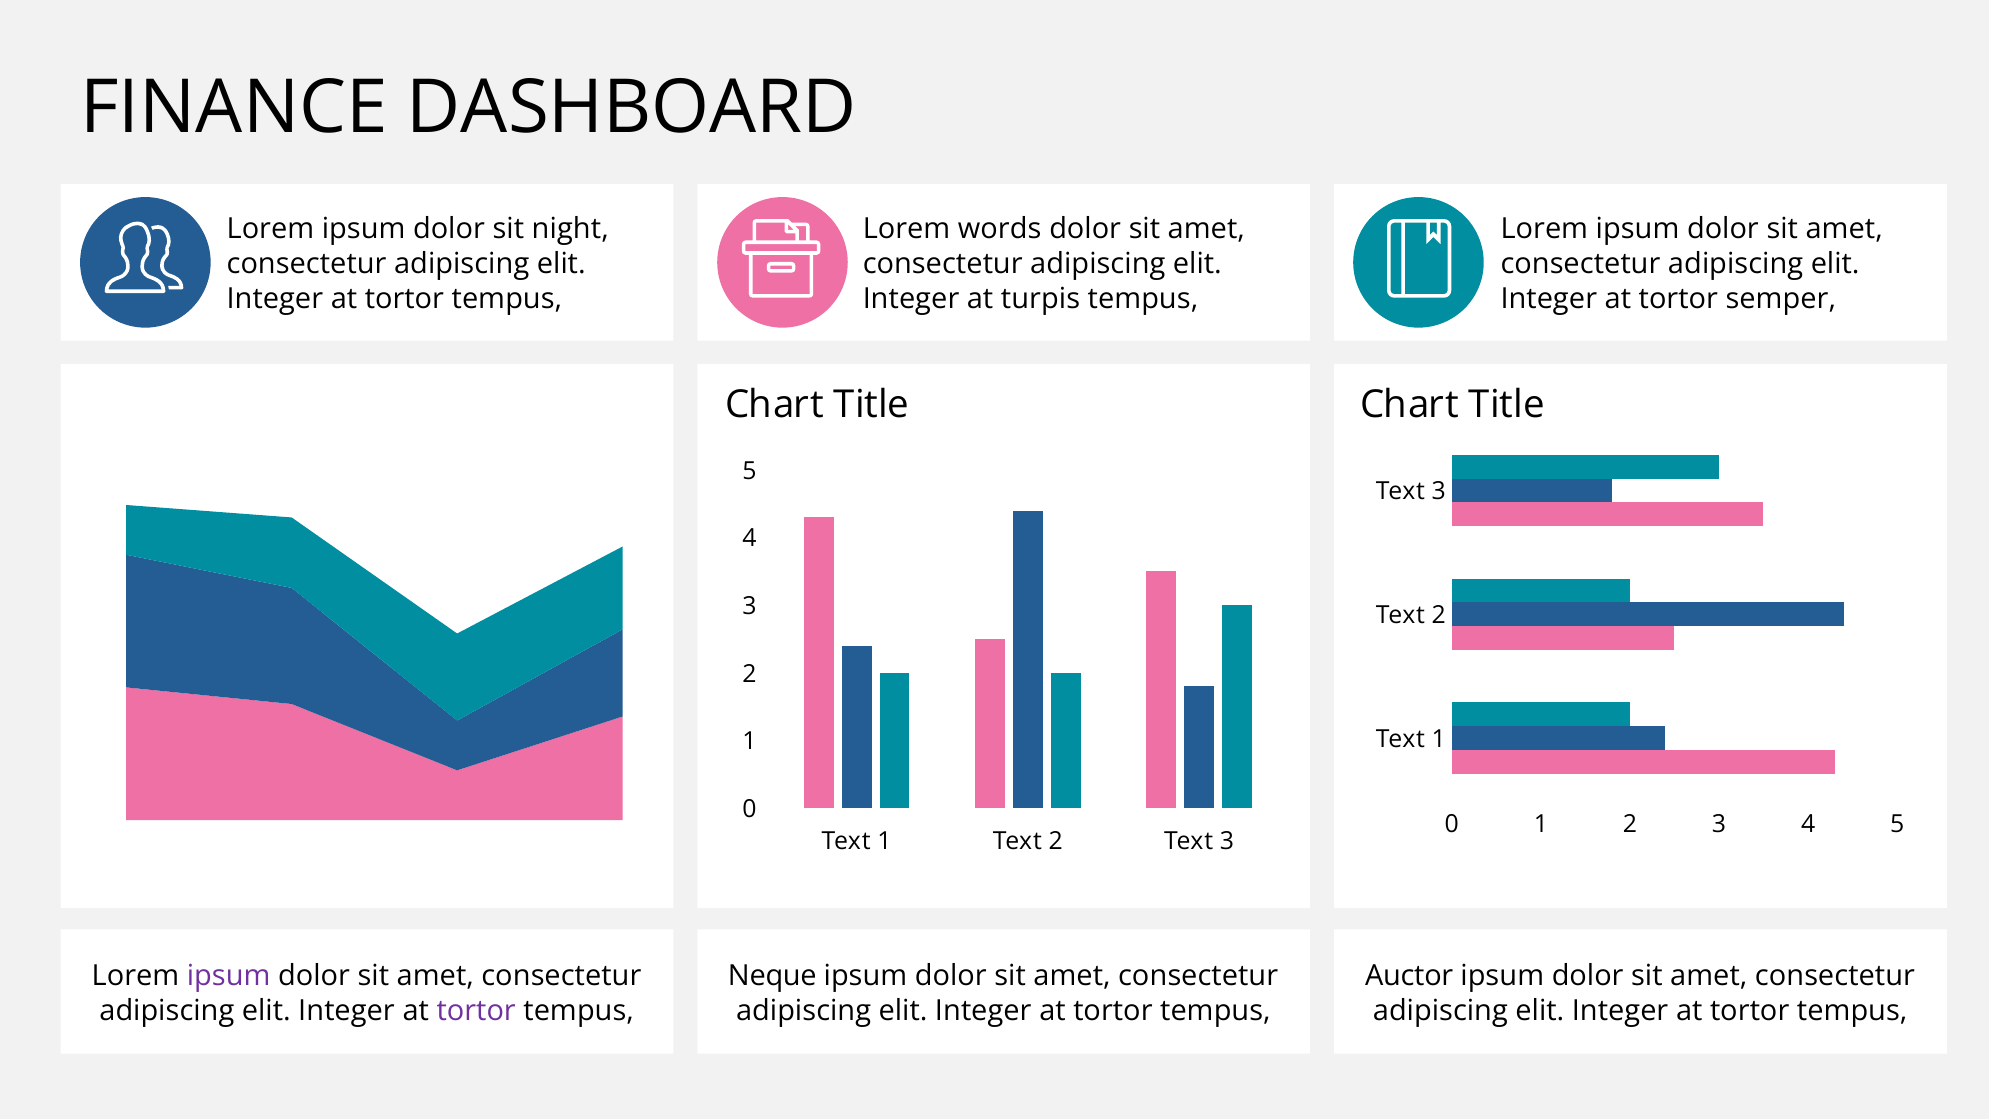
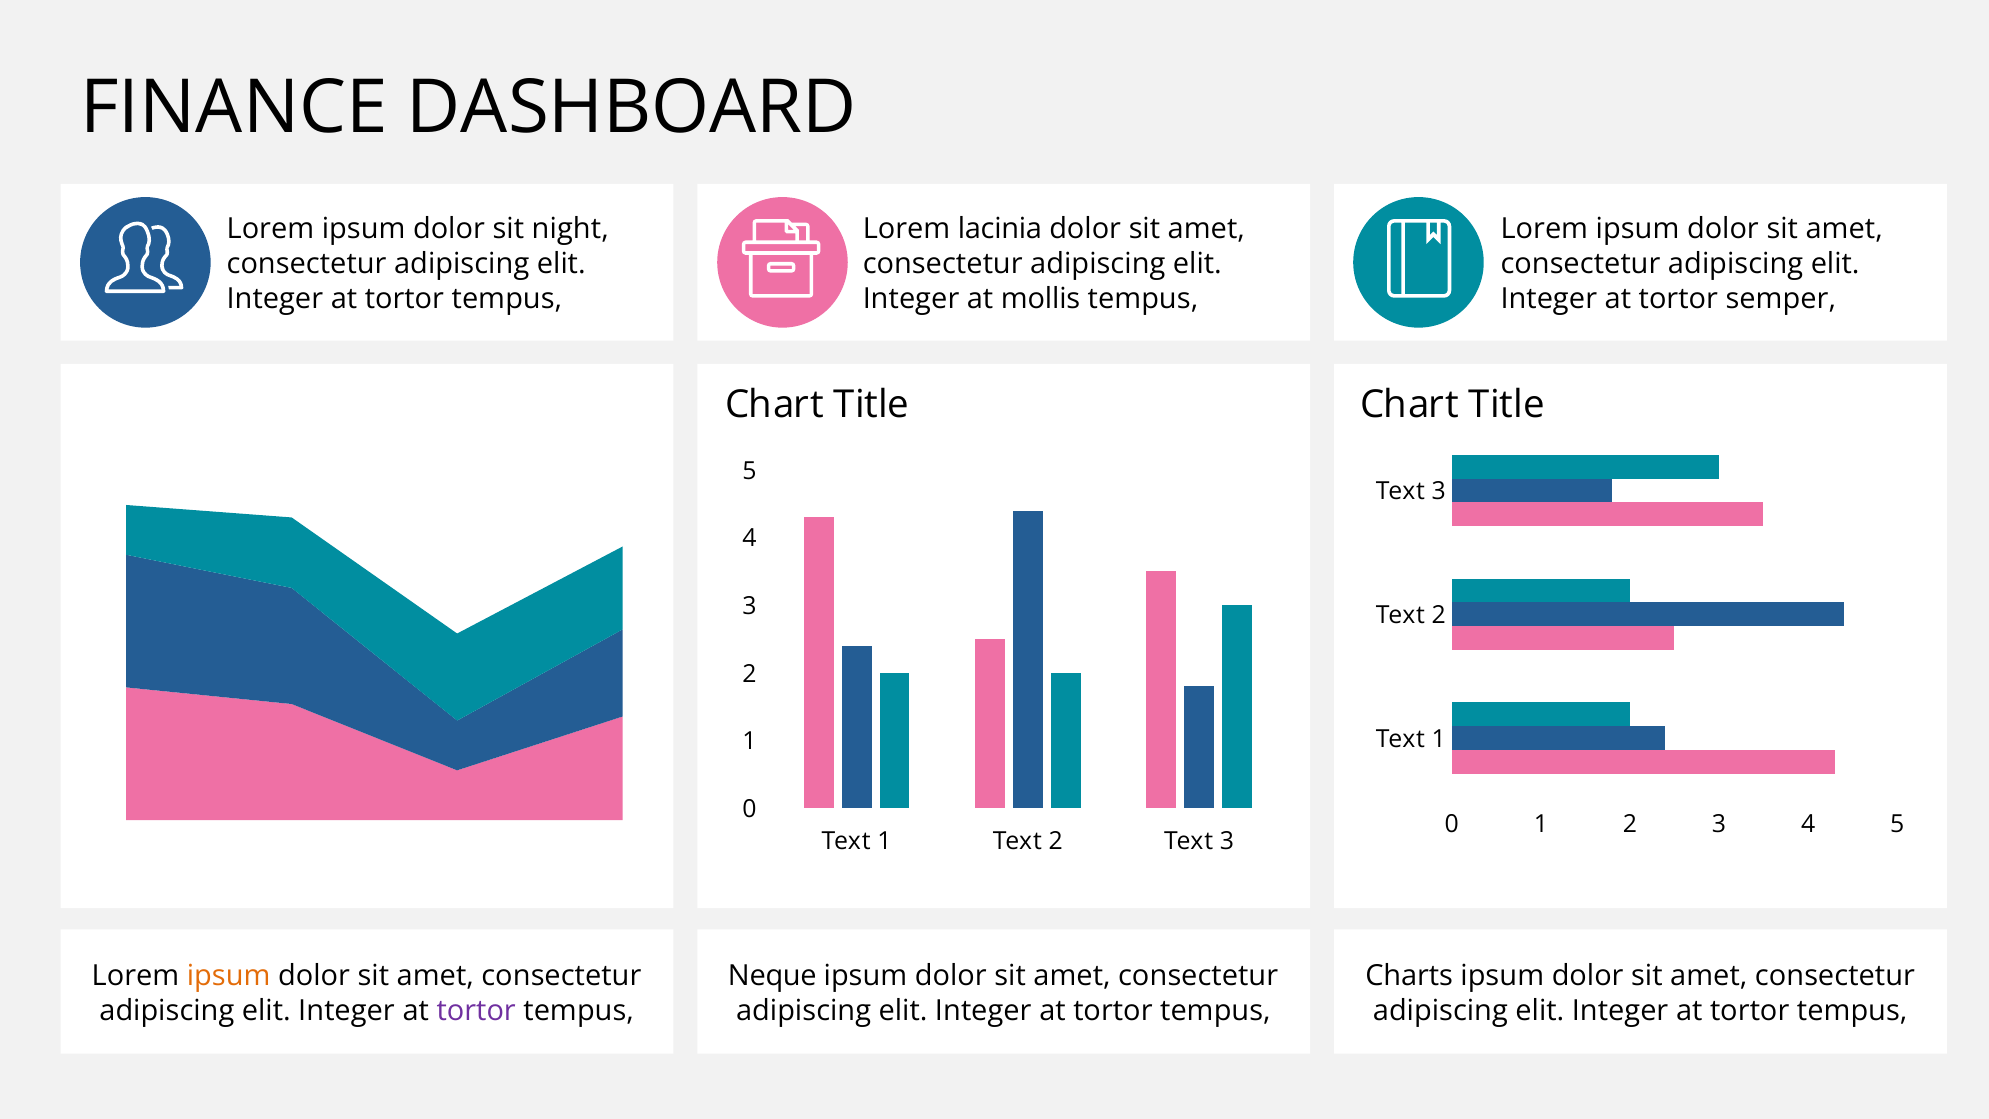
words: words -> lacinia
turpis: turpis -> mollis
ipsum at (229, 976) colour: purple -> orange
Auctor: Auctor -> Charts
